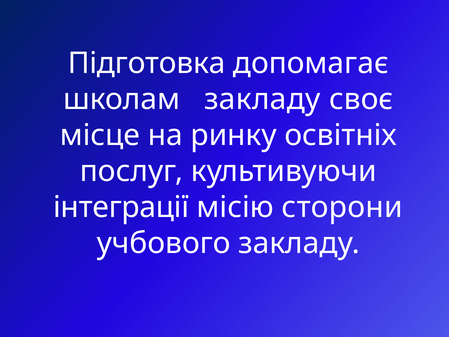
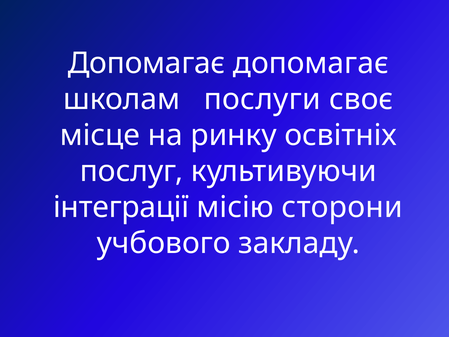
Підготовка at (147, 63): Підготовка -> Допомагає
школам закладу: закладу -> послуги
